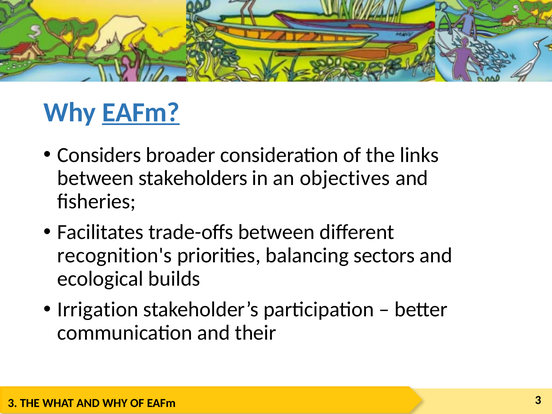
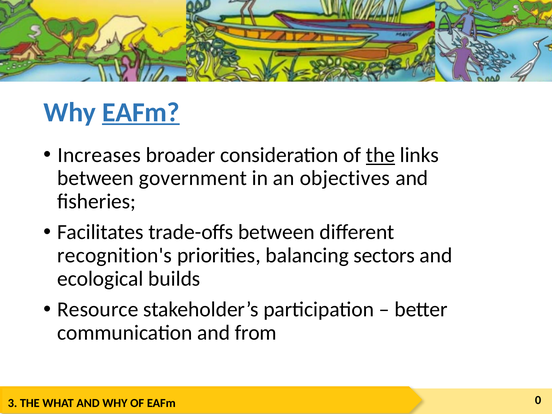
Considers: Considers -> Increases
the at (380, 155) underline: none -> present
stakeholders: stakeholders -> government
Irrigation: Irrigation -> Resource
their: their -> from
EAFm 3: 3 -> 0
